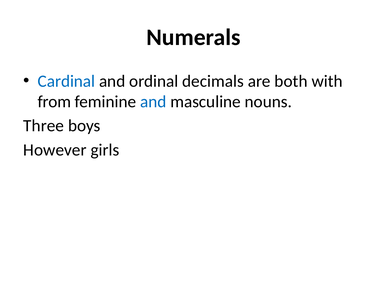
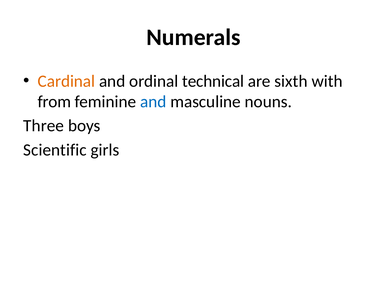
Cardinal colour: blue -> orange
decimals: decimals -> technical
both: both -> sixth
However: However -> Scientific
